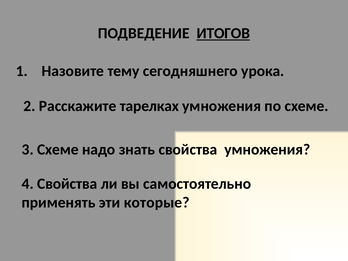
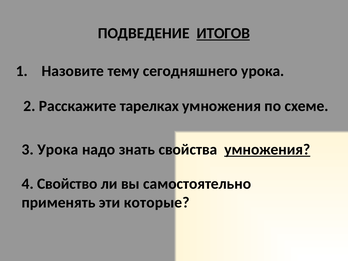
3 Схеме: Схеме -> Урока
умножения at (267, 150) underline: none -> present
4 Свойства: Свойства -> Свойство
